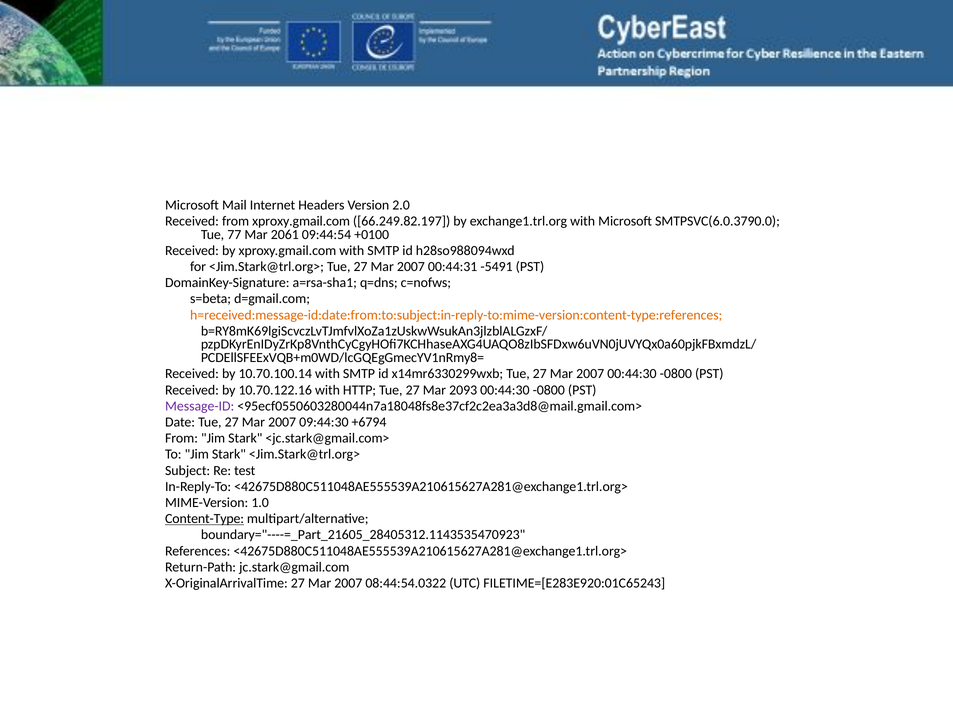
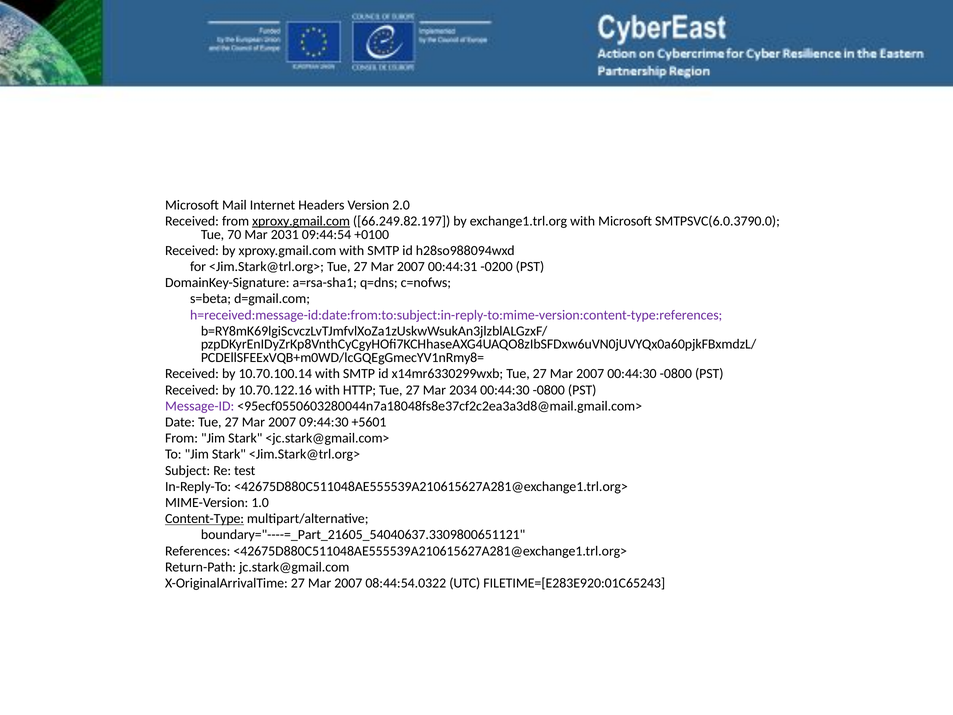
xproxy.gmail.com at (301, 221) underline: none -> present
77: 77 -> 70
2061: 2061 -> 2031
-5491: -5491 -> -0200
h=received:message-id:date:from:to:subject:in-reply-to:mime-version:content-type:references colour: orange -> purple
2093: 2093 -> 2034
+6794: +6794 -> +5601
boundary="----=_Part_21605_28405312.1143535470923: boundary="----=_Part_21605_28405312.1143535470923 -> boundary="----=_Part_21605_54040637.3309800651121
